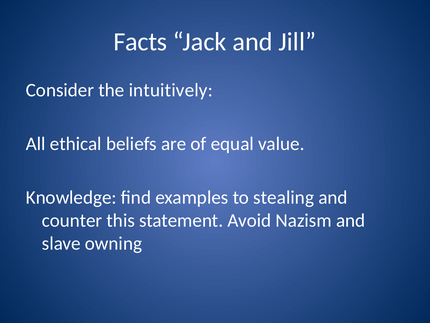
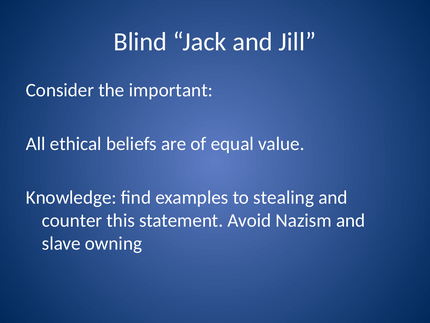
Facts: Facts -> Blind
intuitively: intuitively -> important
